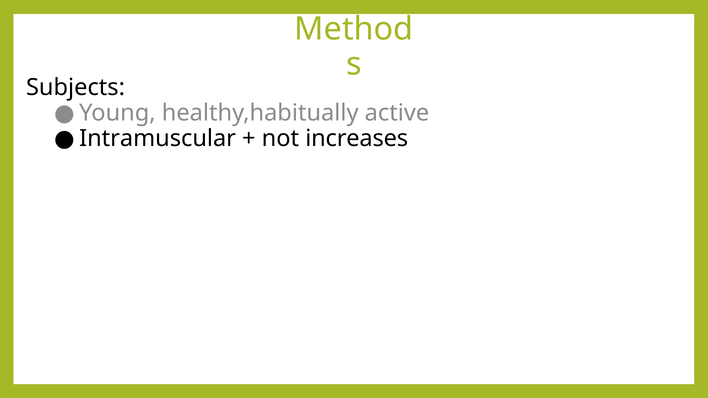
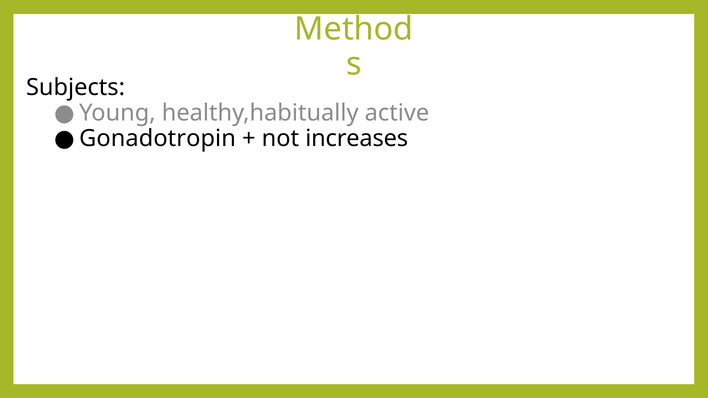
Intramuscular: Intramuscular -> Gonadotropin
